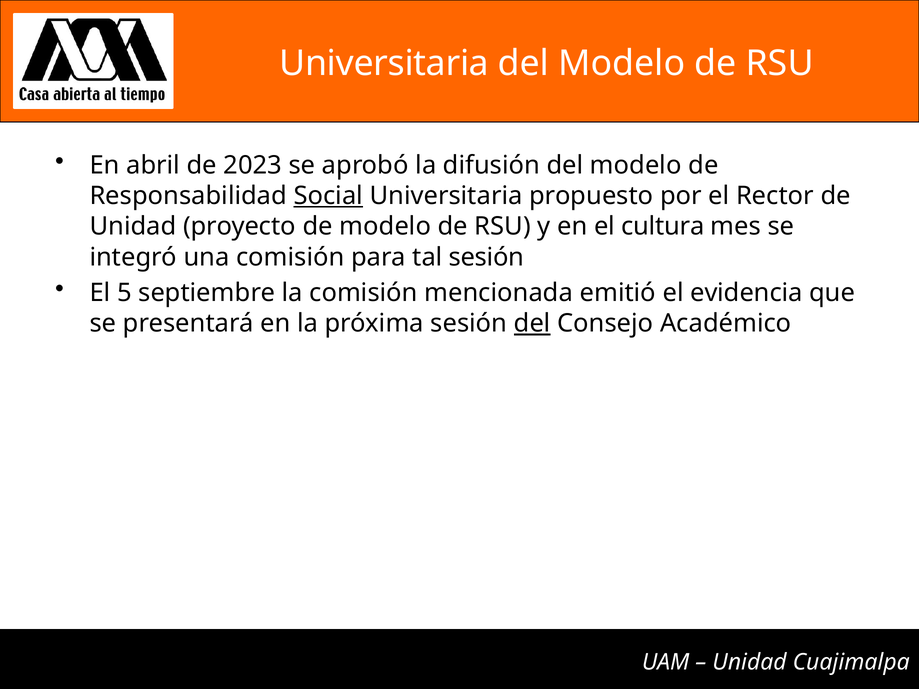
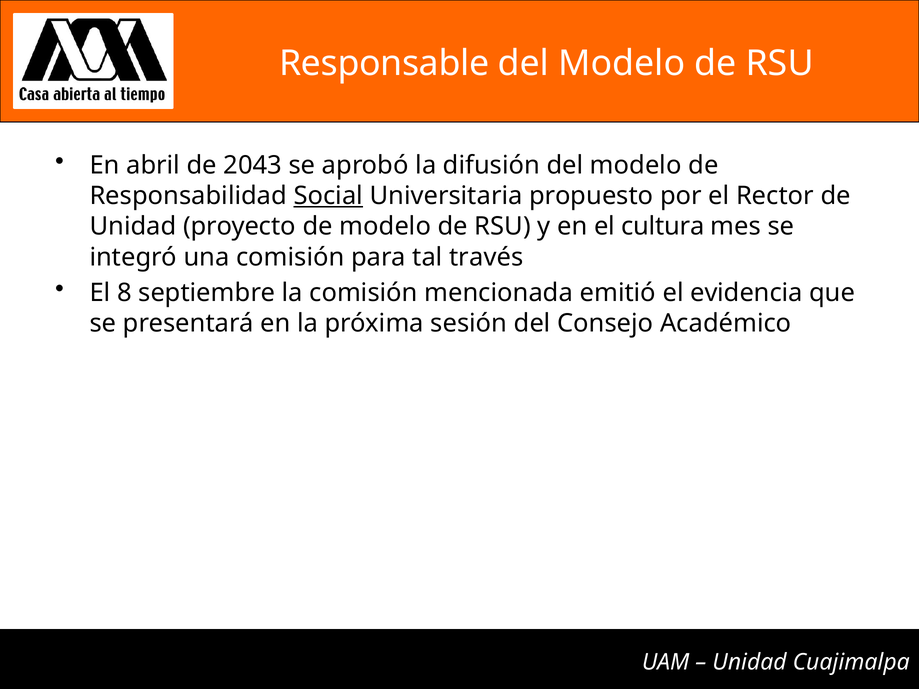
Universitaria at (384, 63): Universitaria -> Responsable
2023: 2023 -> 2043
tal sesión: sesión -> través
5: 5 -> 8
del at (532, 324) underline: present -> none
